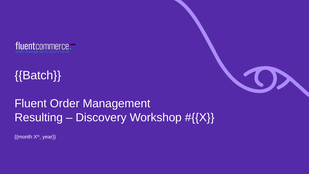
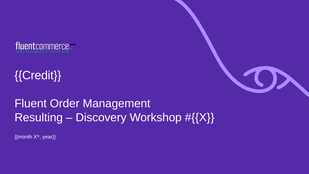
Batch: Batch -> Credit
